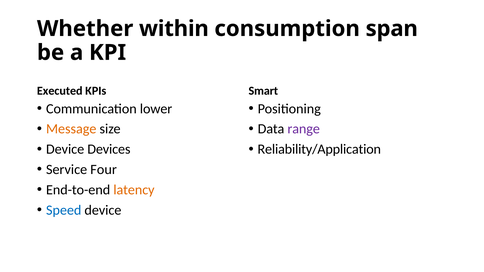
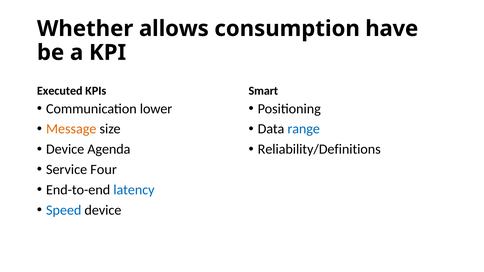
within: within -> allows
span: span -> have
range colour: purple -> blue
Devices: Devices -> Agenda
Reliability/Application: Reliability/Application -> Reliability/Definitions
latency colour: orange -> blue
